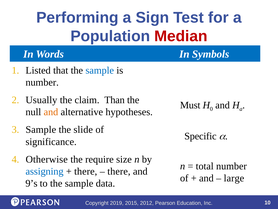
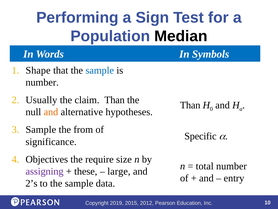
Median colour: red -> black
Listed: Listed -> Shape
Must at (190, 105): Must -> Than
slide: slide -> from
Otherwise: Otherwise -> Objectives
assigning colour: blue -> purple
there at (86, 171): there -> these
there at (119, 171): there -> large
large: large -> entry
9’s: 9’s -> 2’s
